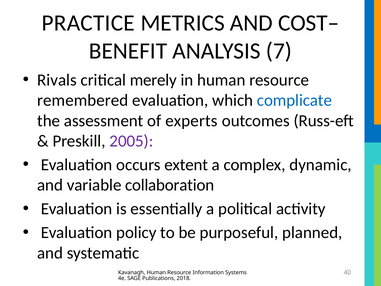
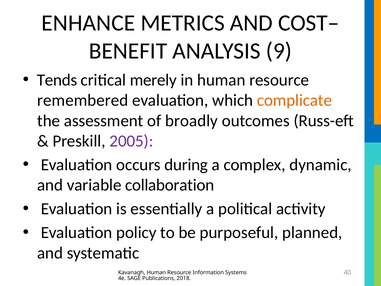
PRACTICE: PRACTICE -> ENHANCE
7: 7 -> 9
Rivals: Rivals -> Tends
complicate colour: blue -> orange
experts: experts -> broadly
extent: extent -> during
